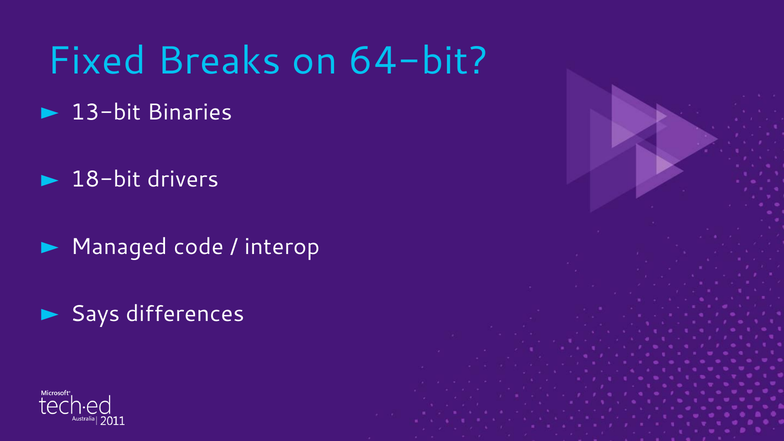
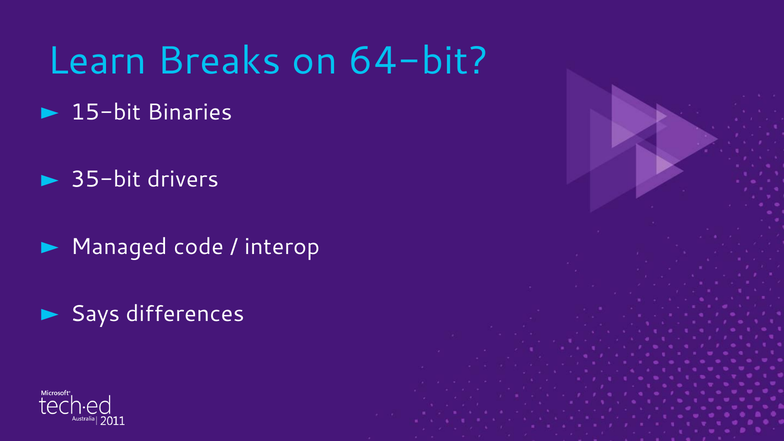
Fixed: Fixed -> Learn
13-bit: 13-bit -> 15-bit
18-bit: 18-bit -> 35-bit
